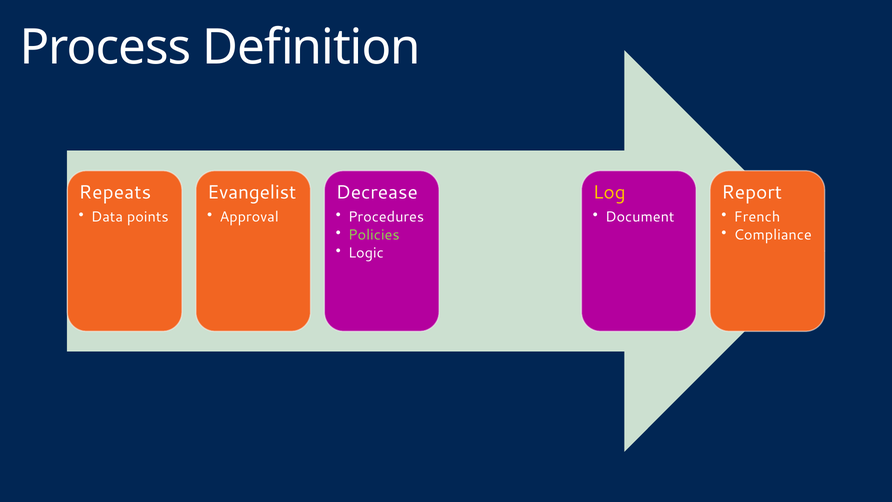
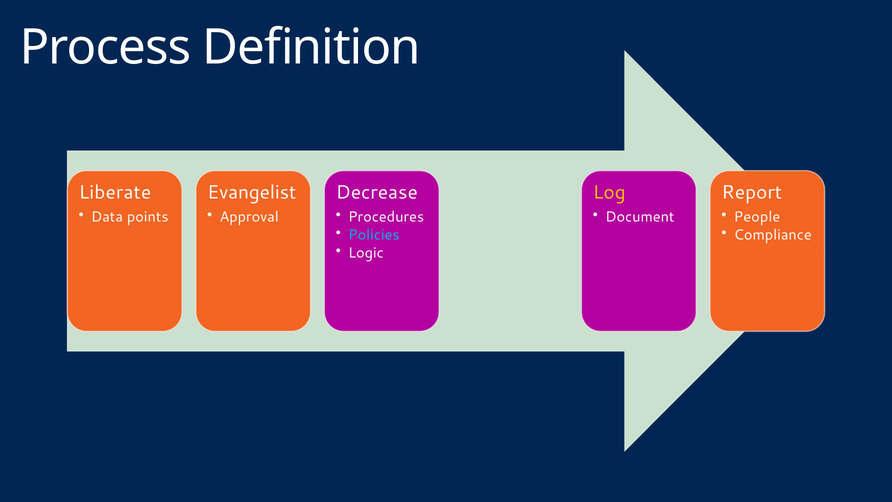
Repeats: Repeats -> Liberate
French: French -> People
Policies colour: light green -> light blue
